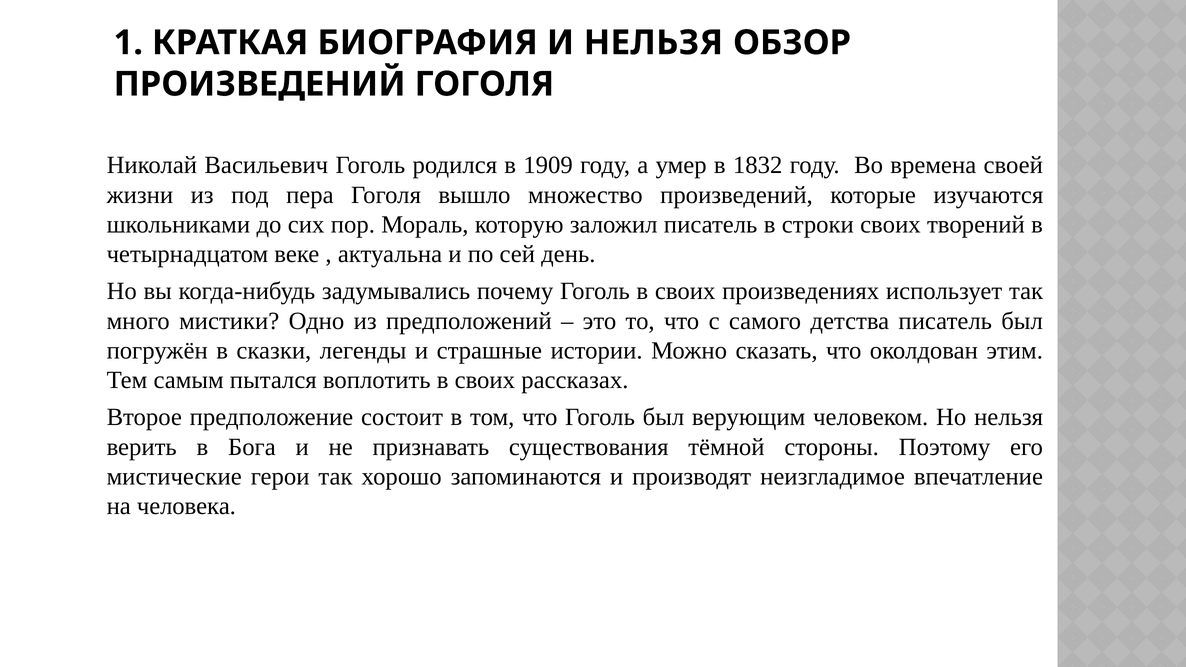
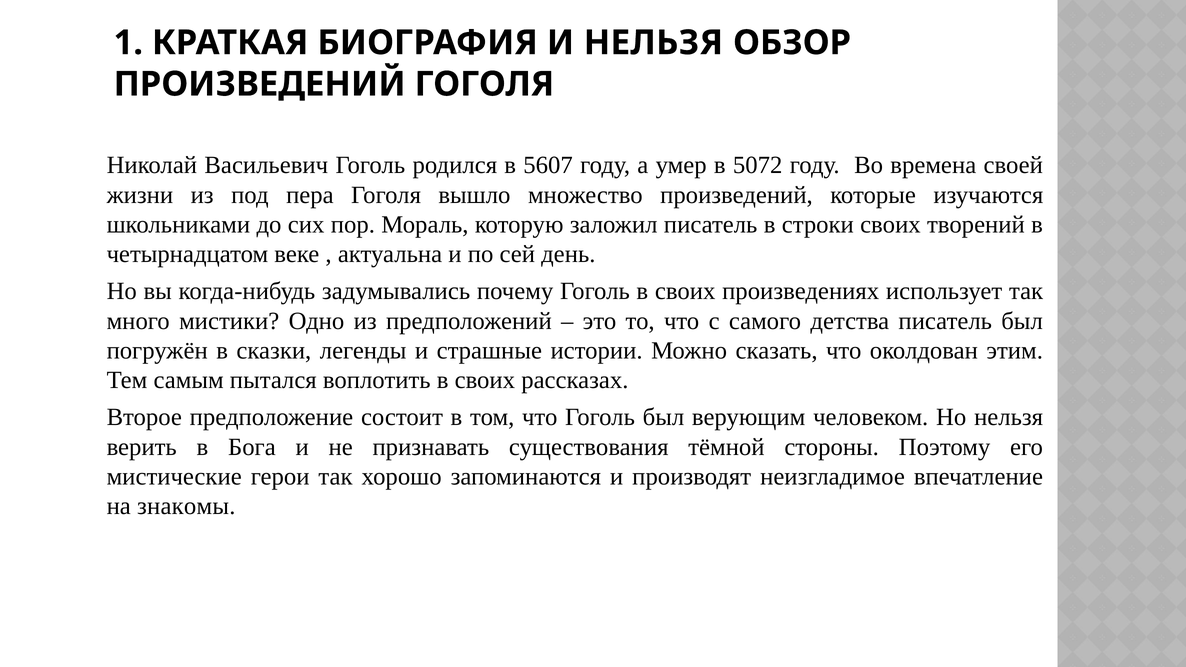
1909: 1909 -> 5607
1832: 1832 -> 5072
человека: человека -> знакомы
